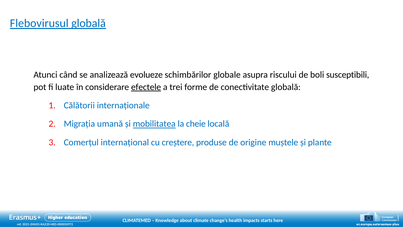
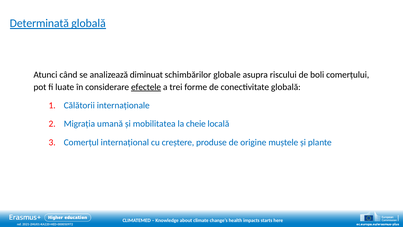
Flebovirusul: Flebovirusul -> Determinată
evolueze: evolueze -> diminuat
susceptibili: susceptibili -> comerțului
mobilitatea underline: present -> none
